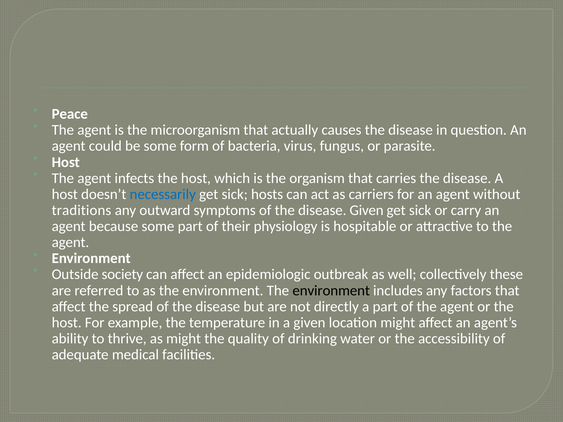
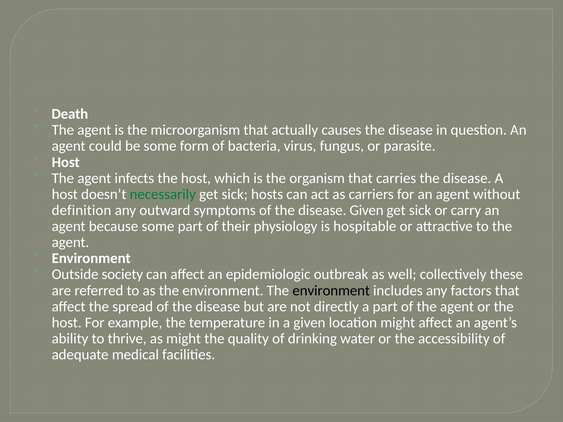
Peace: Peace -> Death
necessarily colour: blue -> green
traditions: traditions -> definition
